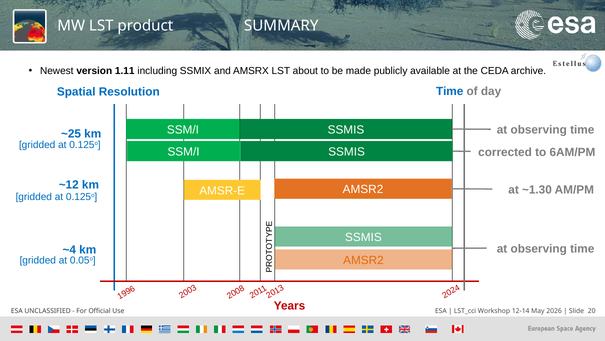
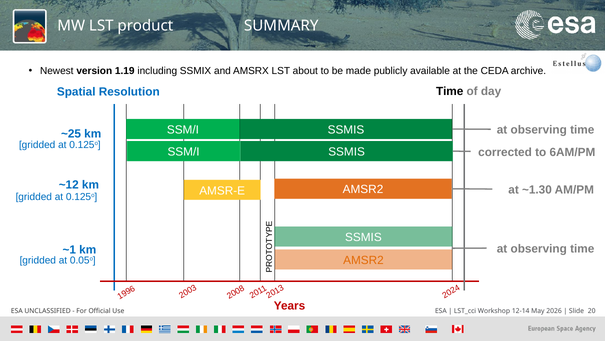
1.11: 1.11 -> 1.19
Time at (450, 91) colour: blue -> black
~4: ~4 -> ~1
